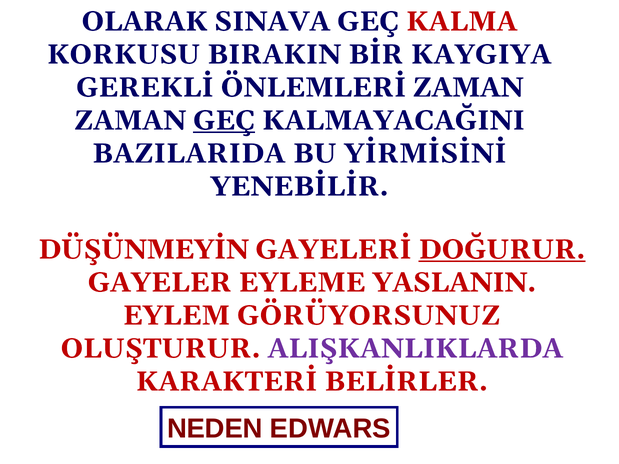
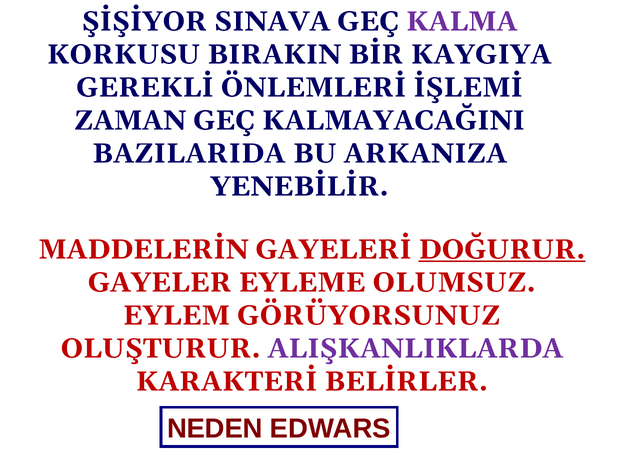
OLARAK: OLARAK -> ŞİŞİYOR
KALMA colour: red -> purple
ÖNLEMLERİ ZAMAN: ZAMAN -> İŞLEMİ
GEÇ at (224, 121) underline: present -> none
YİRMİSİNİ: YİRMİSİNİ -> ARKANIZA
DÜŞÜNMEYİN: DÜŞÜNMEYİN -> MADDELERİN
YASLANIN: YASLANIN -> OLUMSUZ
